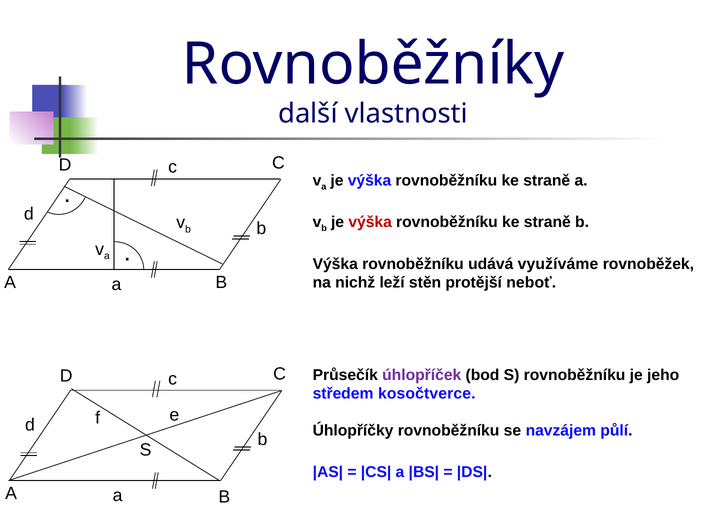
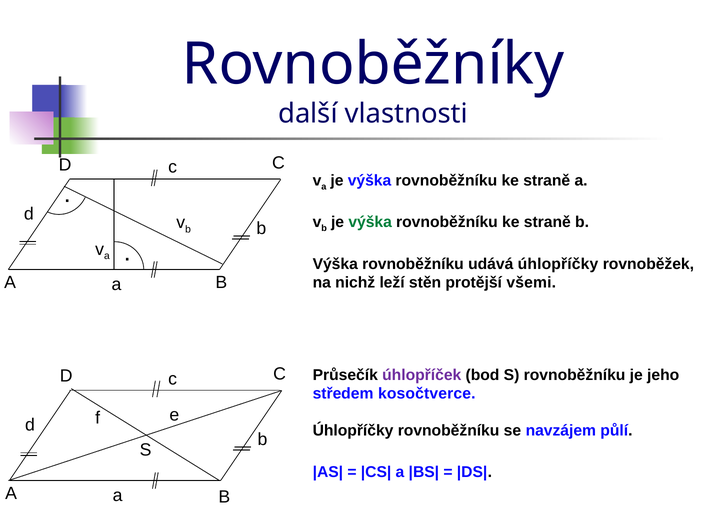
výška at (370, 222) colour: red -> green
udává využíváme: využíváme -> úhlopříčky
neboť: neboť -> všemi
